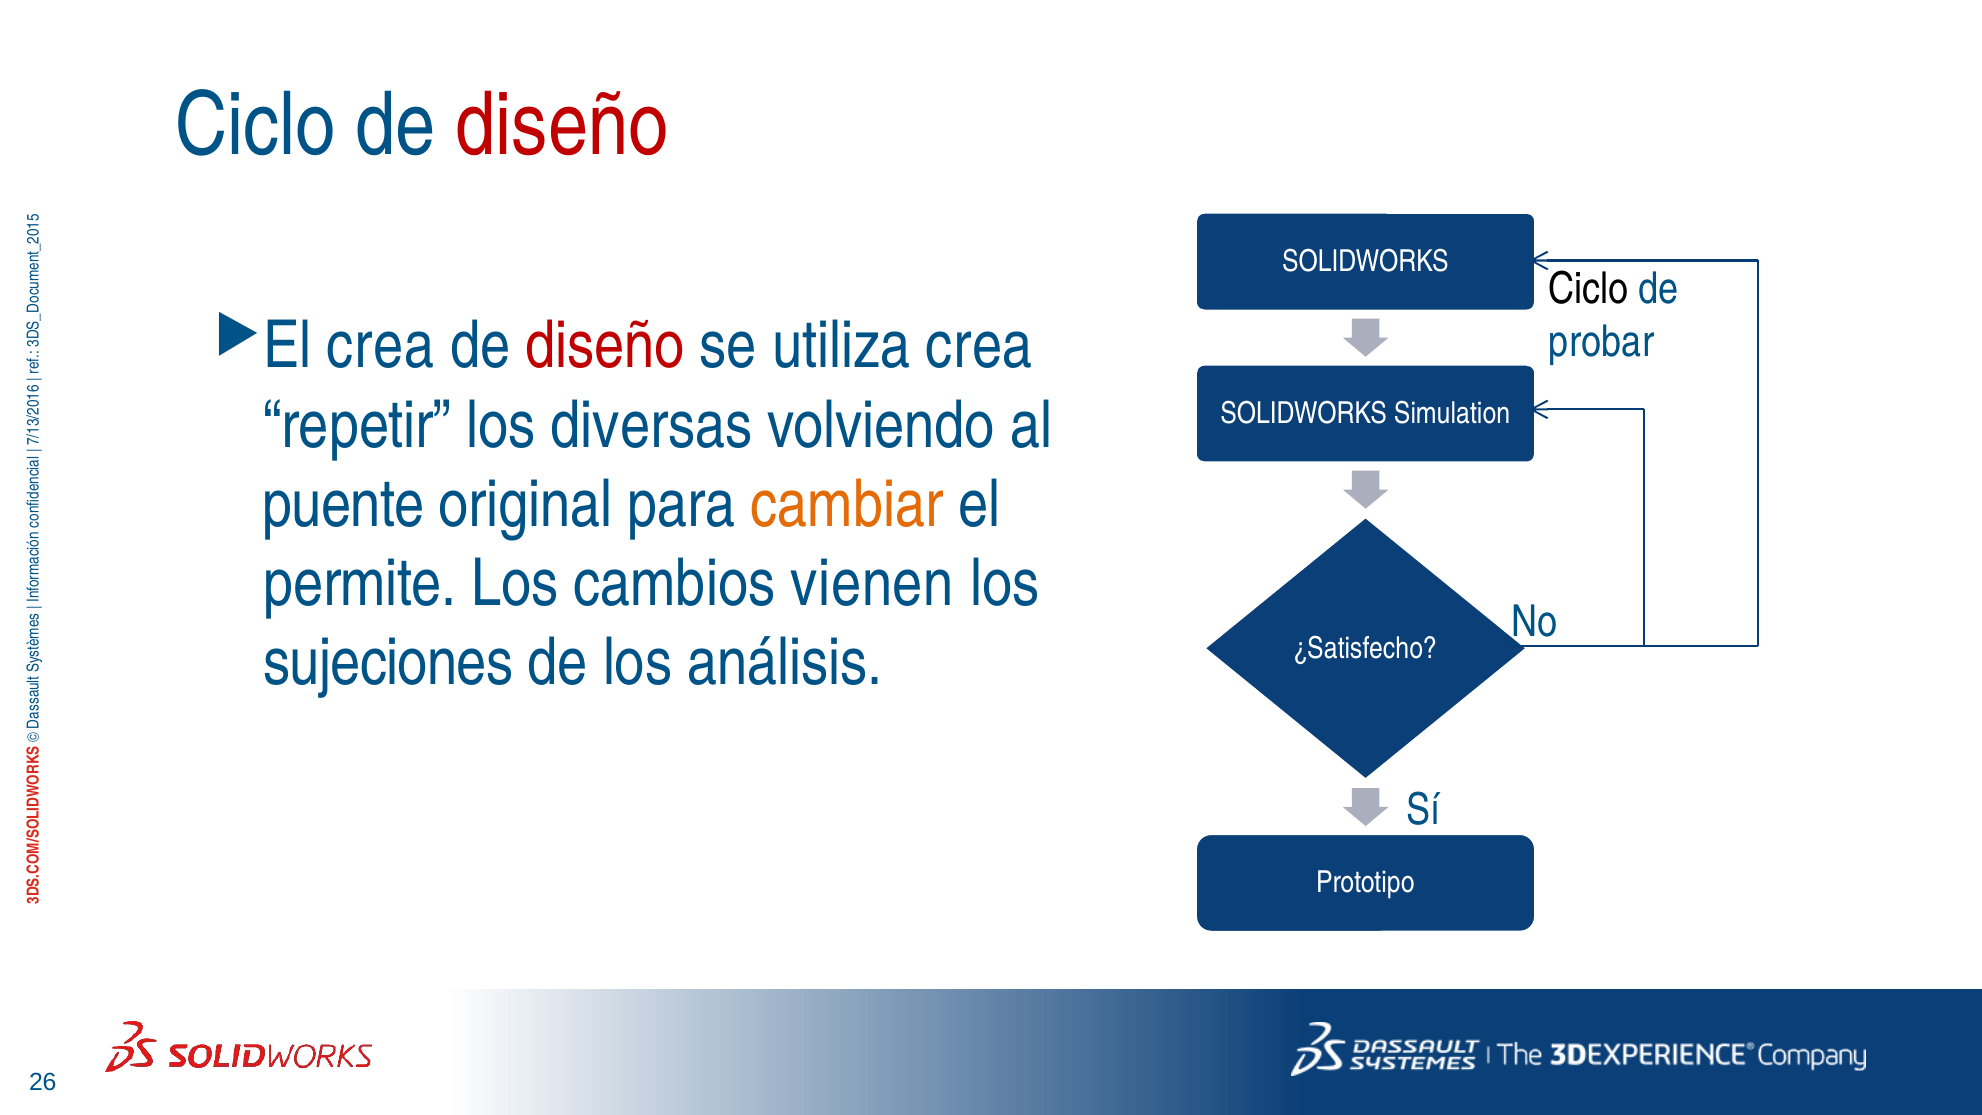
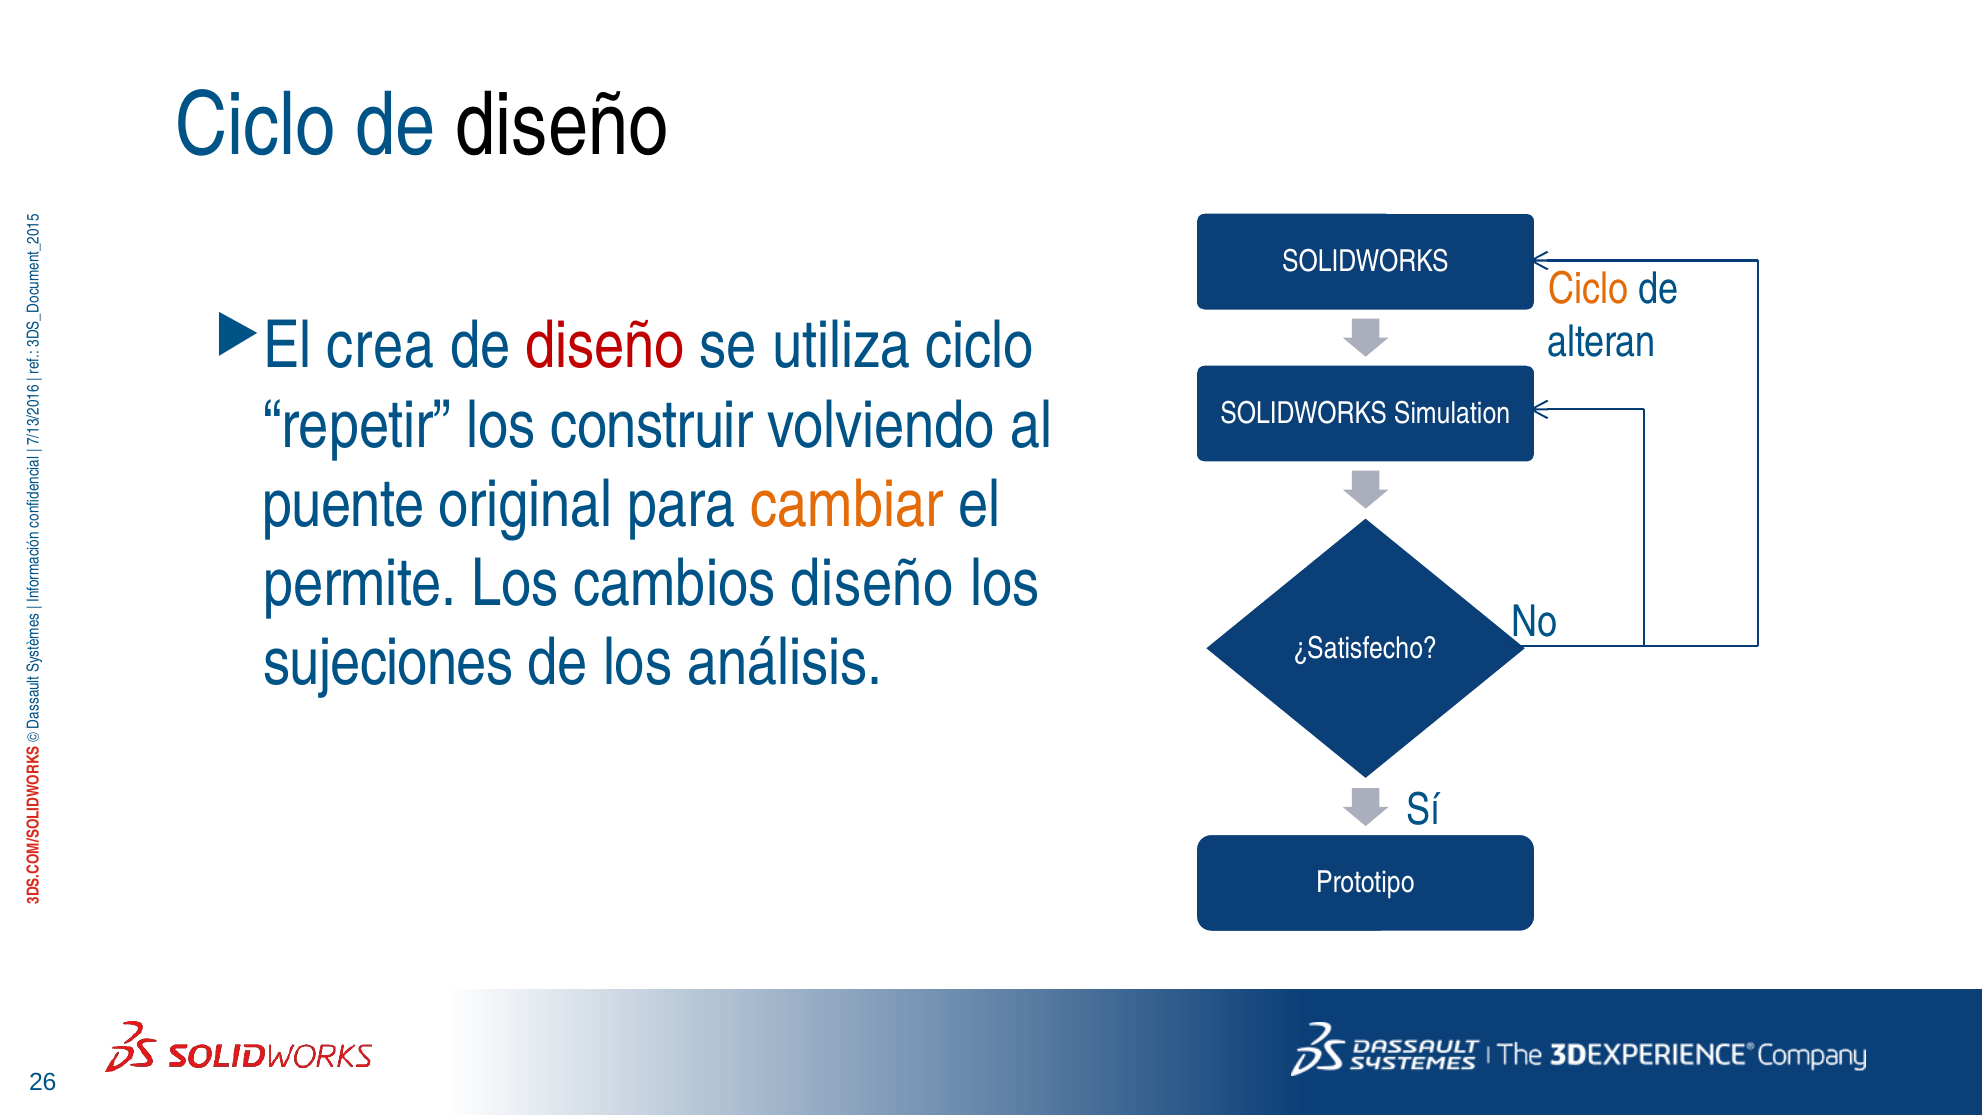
diseño at (562, 125) colour: red -> black
Ciclo at (1589, 289) colour: black -> orange
utiliza crea: crea -> ciclo
probar: probar -> alteran
diversas: diversas -> construir
cambios vienen: vienen -> diseño
